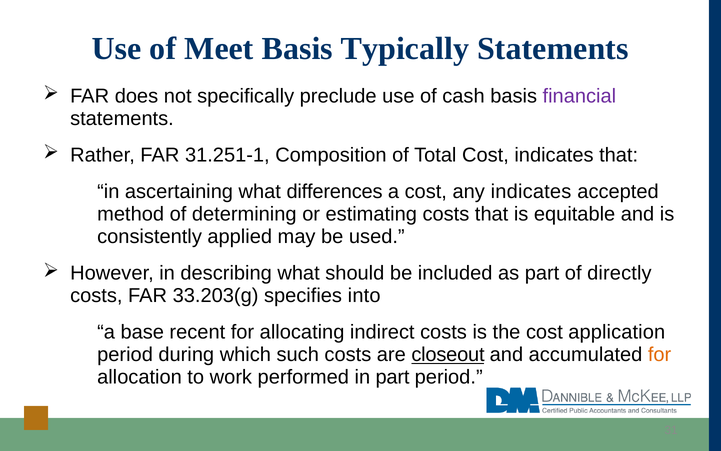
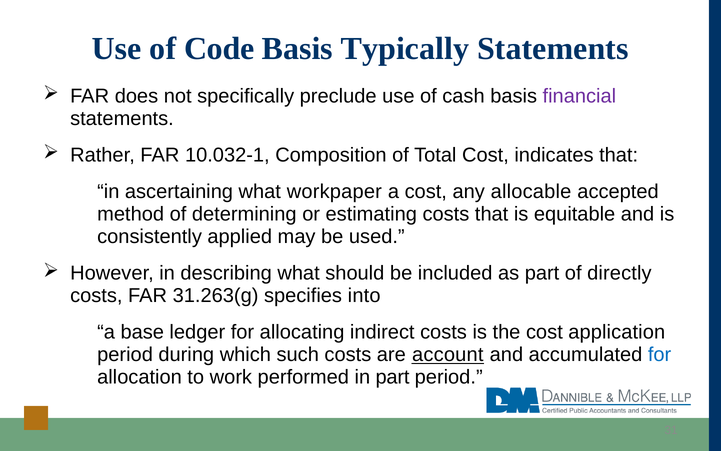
Meet: Meet -> Code
31.251-1: 31.251-1 -> 10.032-1
differences: differences -> workpaper
any indicates: indicates -> allocable
33.203(g: 33.203(g -> 31.263(g
recent: recent -> ledger
closeout: closeout -> account
for at (660, 354) colour: orange -> blue
